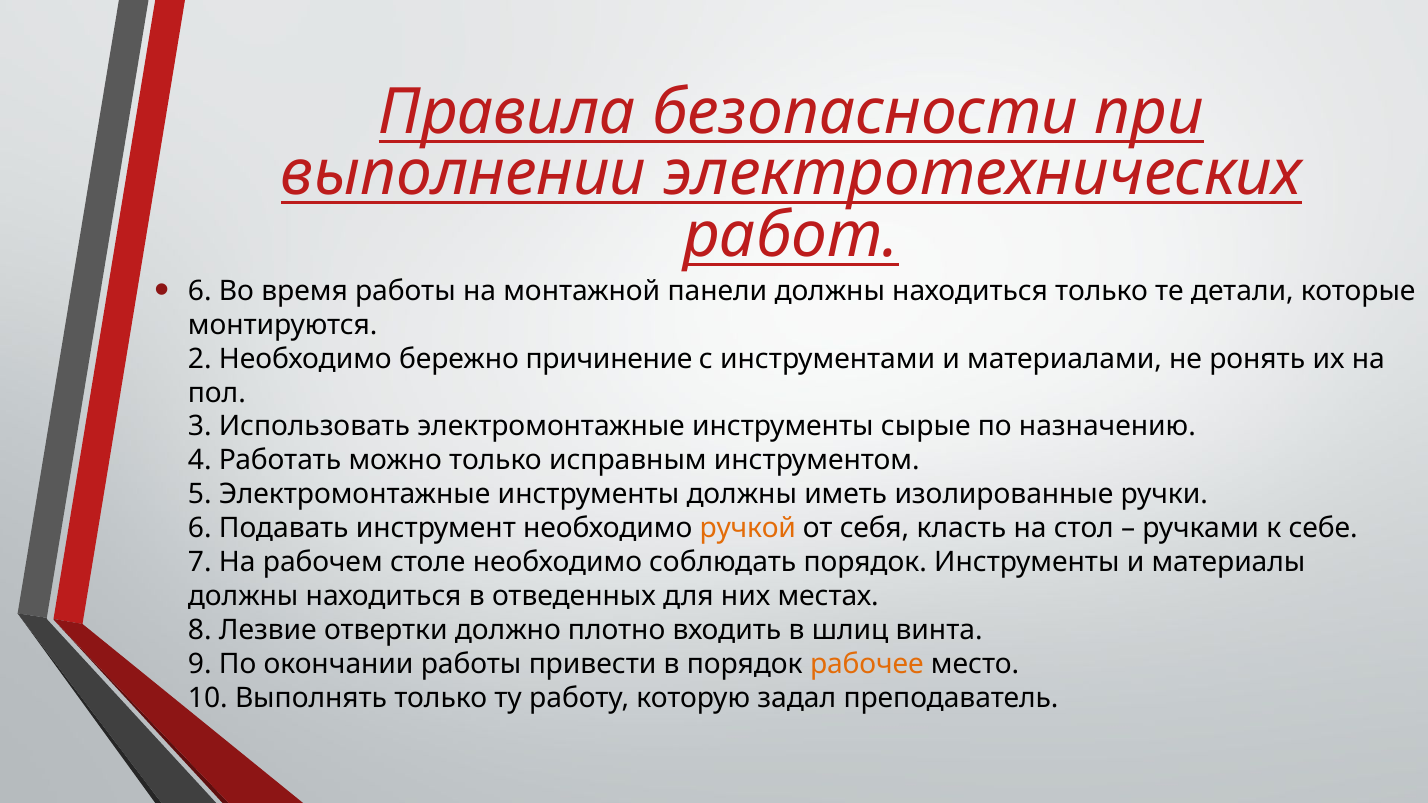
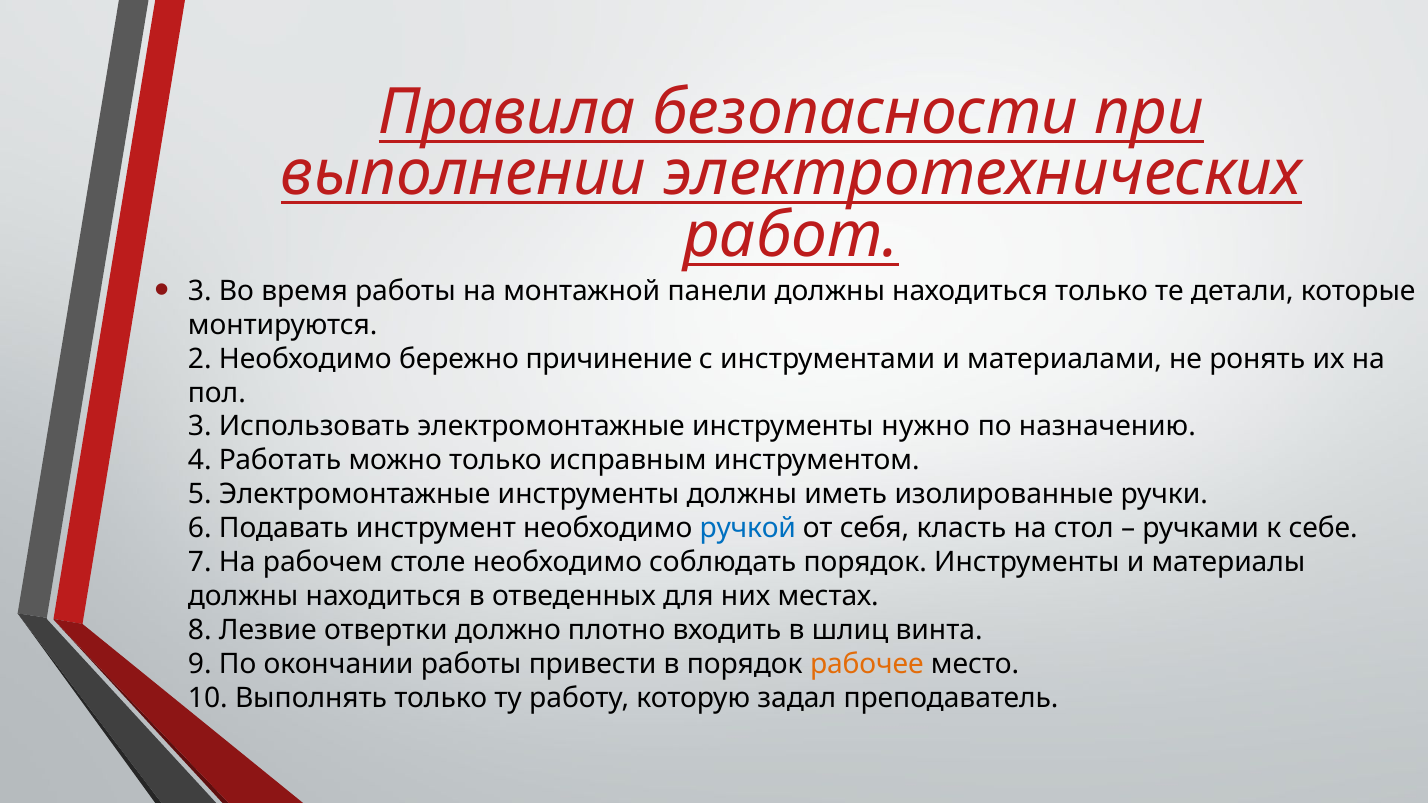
6 at (200, 291): 6 -> 3
сырые: сырые -> нужно
ручкой colour: orange -> blue
